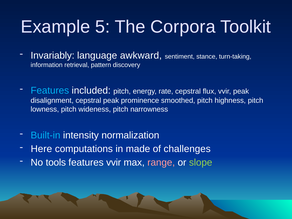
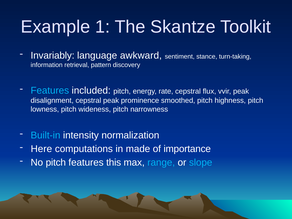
5: 5 -> 1
Corpora: Corpora -> Skantze
challenges: challenges -> importance
No tools: tools -> pitch
features vvir: vvir -> this
range colour: pink -> light blue
slope colour: light green -> light blue
